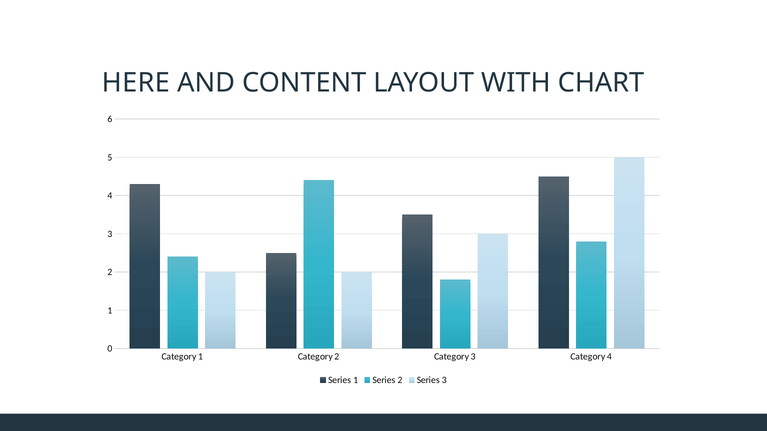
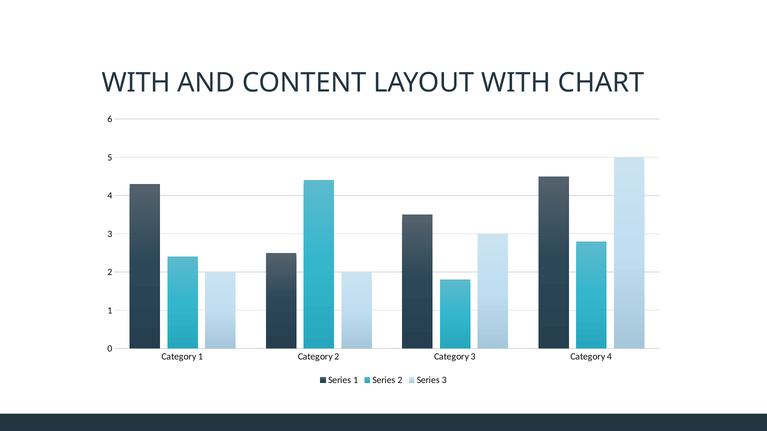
HERE at (136, 83): HERE -> WITH
